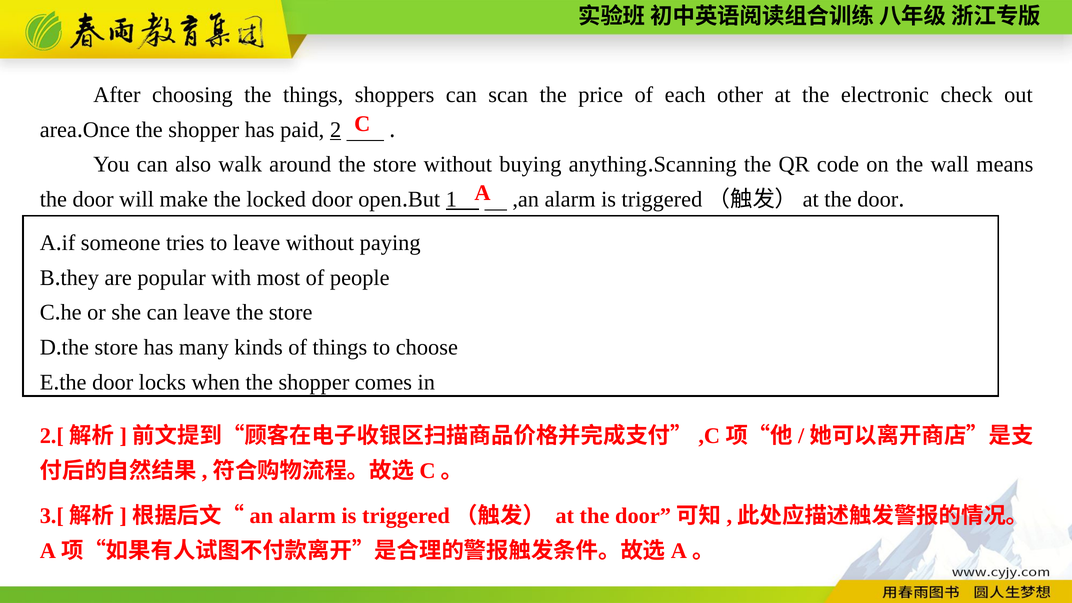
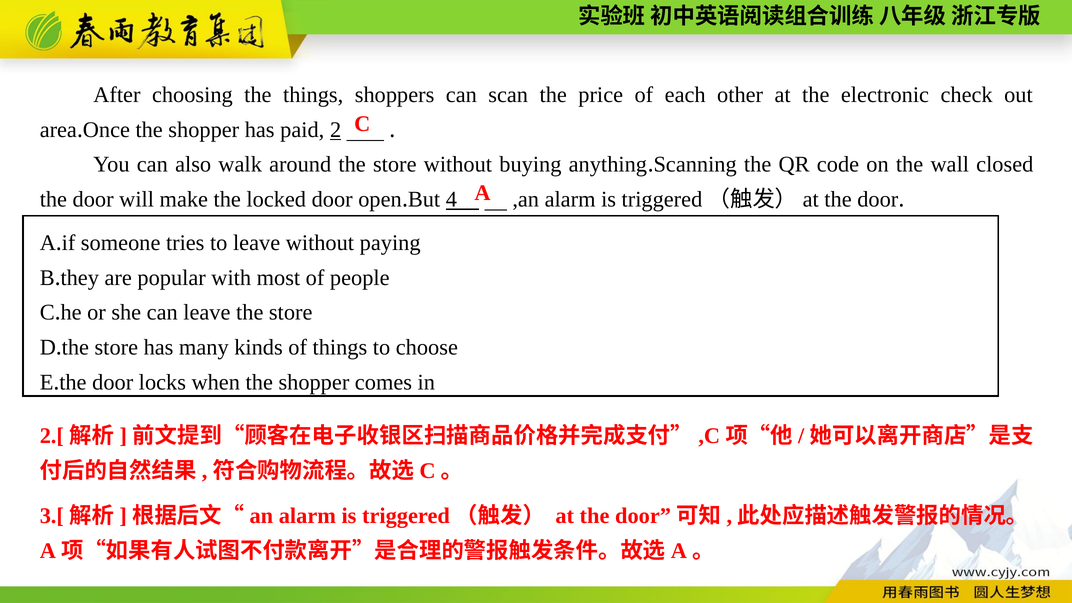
means: means -> closed
1: 1 -> 4
